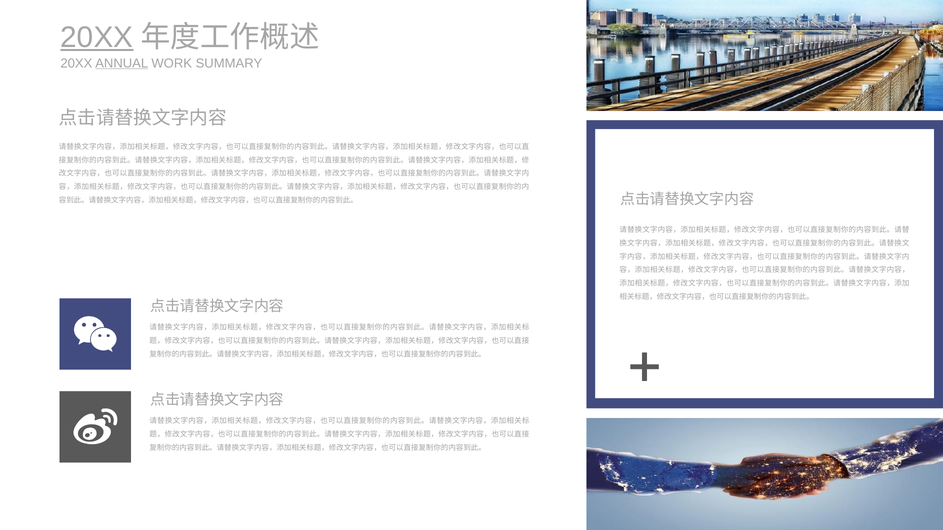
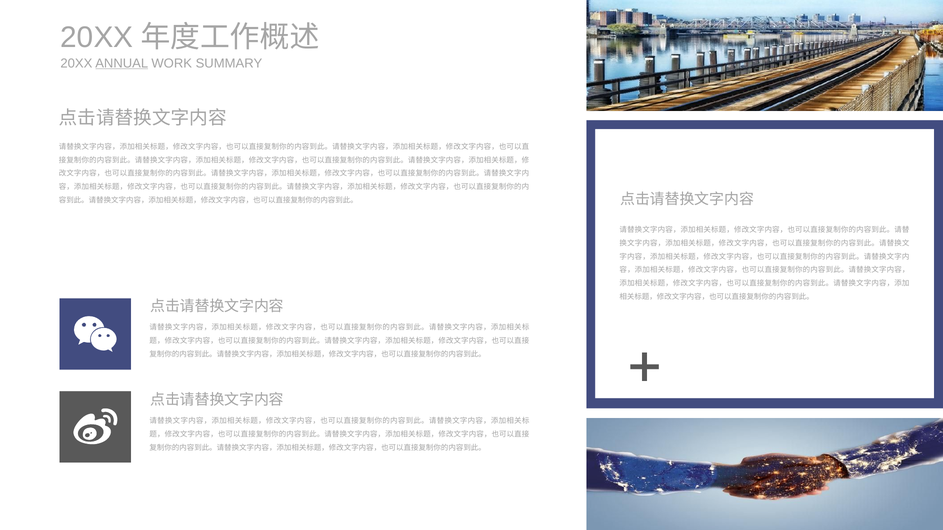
20XX at (97, 37) underline: present -> none
